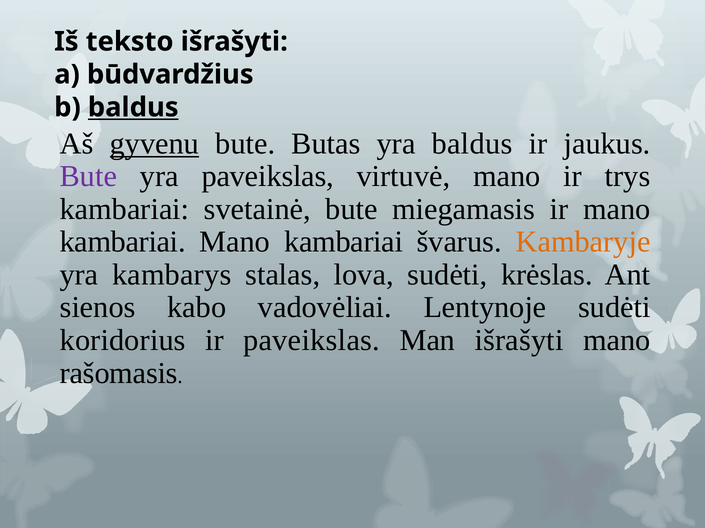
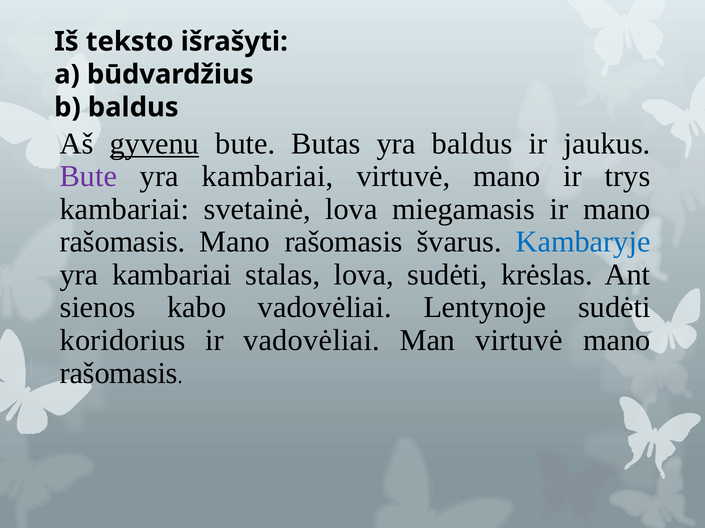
baldus at (133, 107) underline: present -> none
paveikslas at (268, 177): paveikslas -> kambariai
svetainė bute: bute -> lova
kambariai at (123, 242): kambariai -> rašomasis
kambariai at (344, 242): kambariai -> rašomasis
Kambaryje colour: orange -> blue
kambarys at (172, 275): kambarys -> kambariai
ir paveikslas: paveikslas -> vadovėliai
Man išrašyti: išrašyti -> virtuvė
